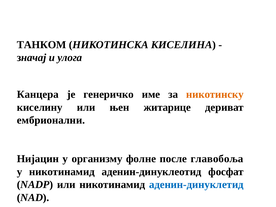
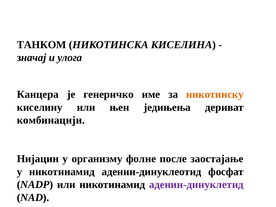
житарице: житарице -> једињења
ембрионални: ембрионални -> комбинацији
главобоља: главобоља -> заостајање
аденин-динуклетид colour: blue -> purple
